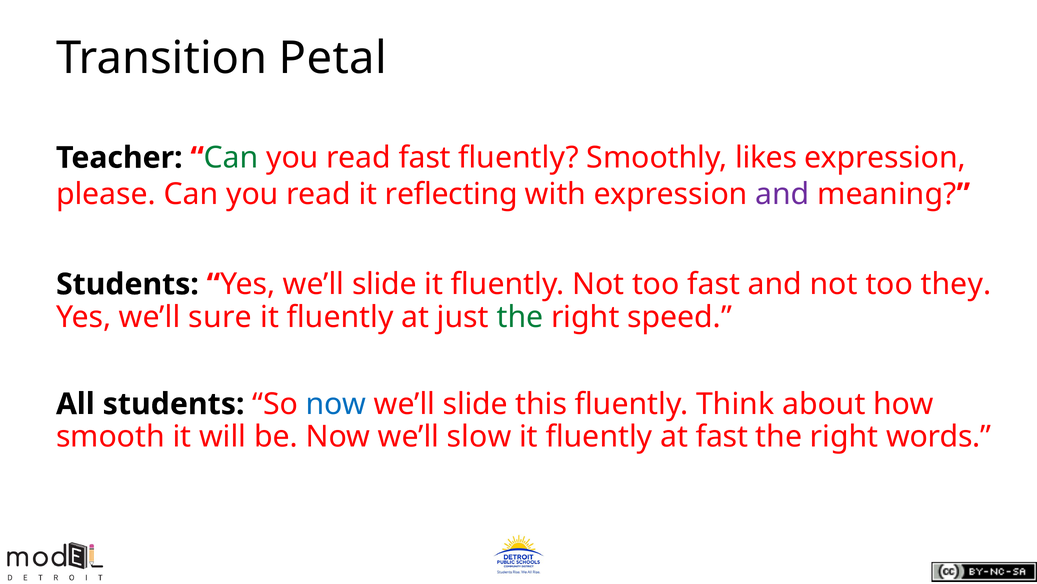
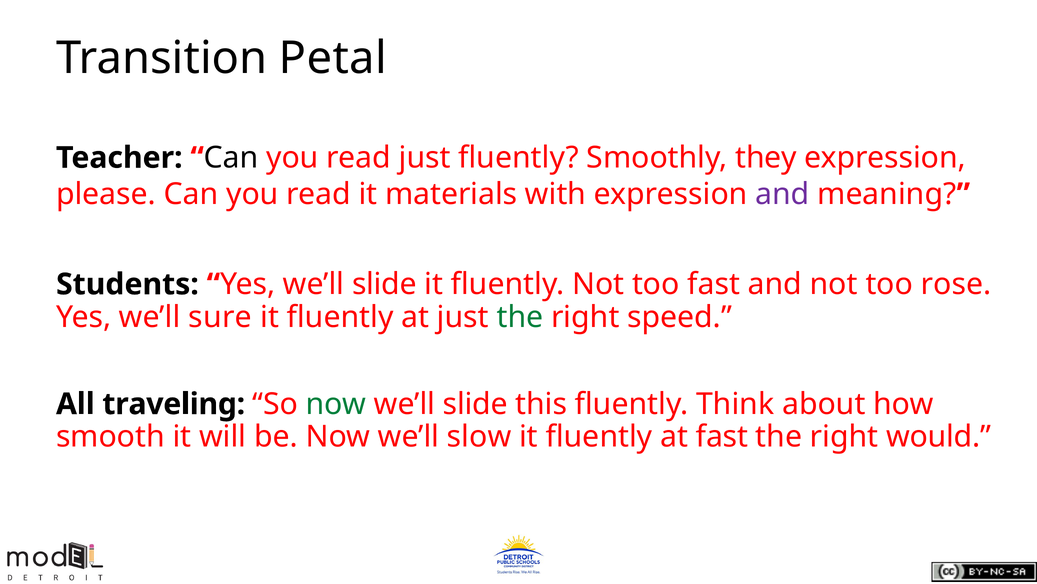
Can at (231, 158) colour: green -> black
read fast: fast -> just
likes: likes -> they
reflecting: reflecting -> materials
they: they -> rose
All students: students -> traveling
now at (336, 404) colour: blue -> green
words: words -> would
